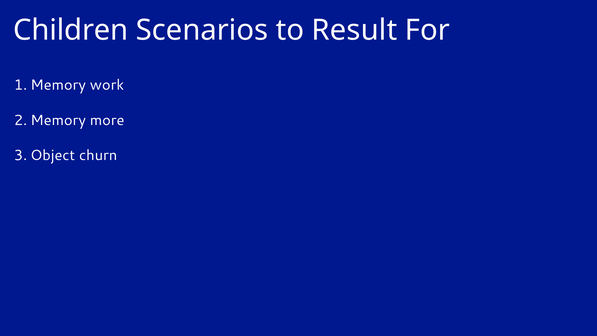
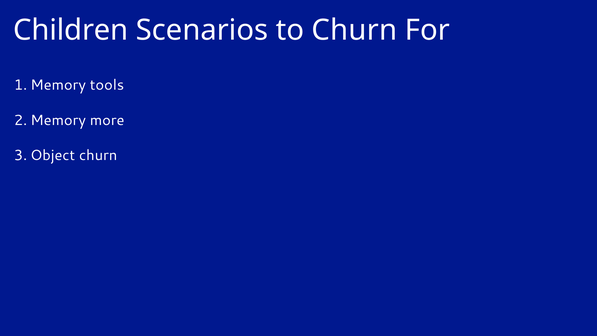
to Result: Result -> Churn
work: work -> tools
